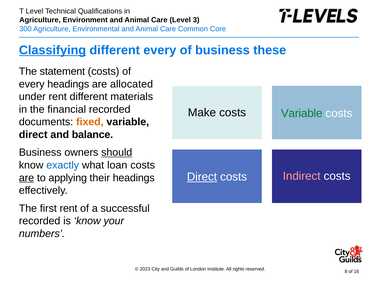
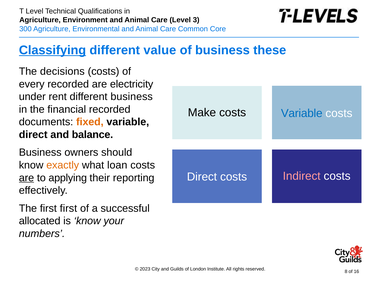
different every: every -> value
statement: statement -> decisions
every headings: headings -> recorded
allocated: allocated -> electricity
different materials: materials -> business
Variable at (302, 113) colour: green -> blue
should underline: present -> none
exactly colour: blue -> orange
Direct at (202, 176) underline: present -> none
their headings: headings -> reporting
first rent: rent -> first
recorded at (40, 221): recorded -> allocated
